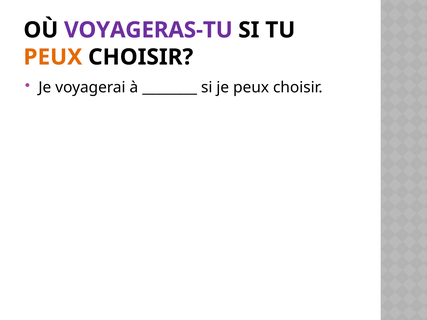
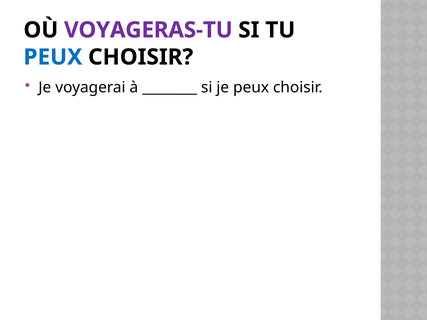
PEUX at (53, 57) colour: orange -> blue
